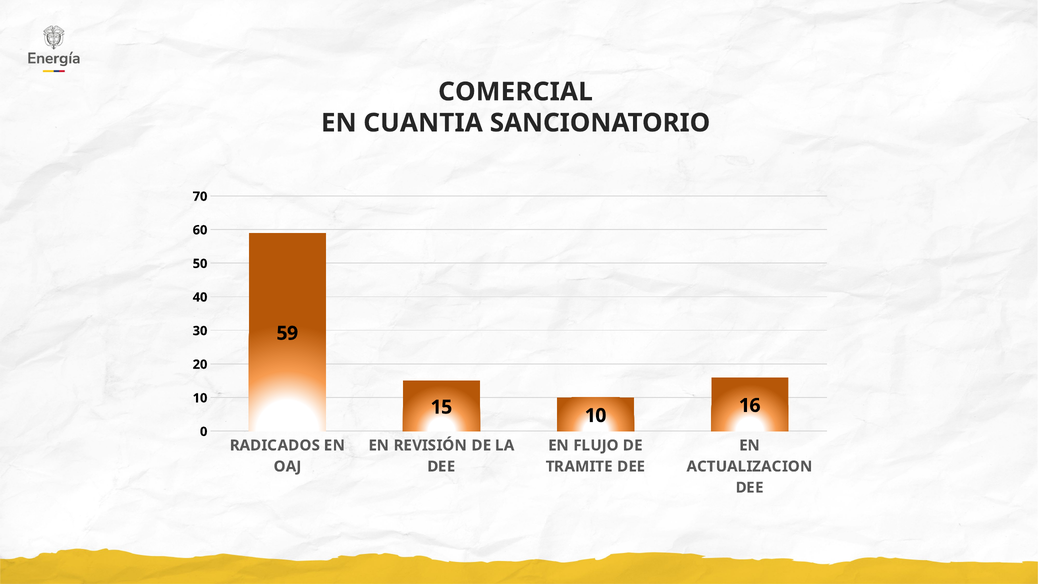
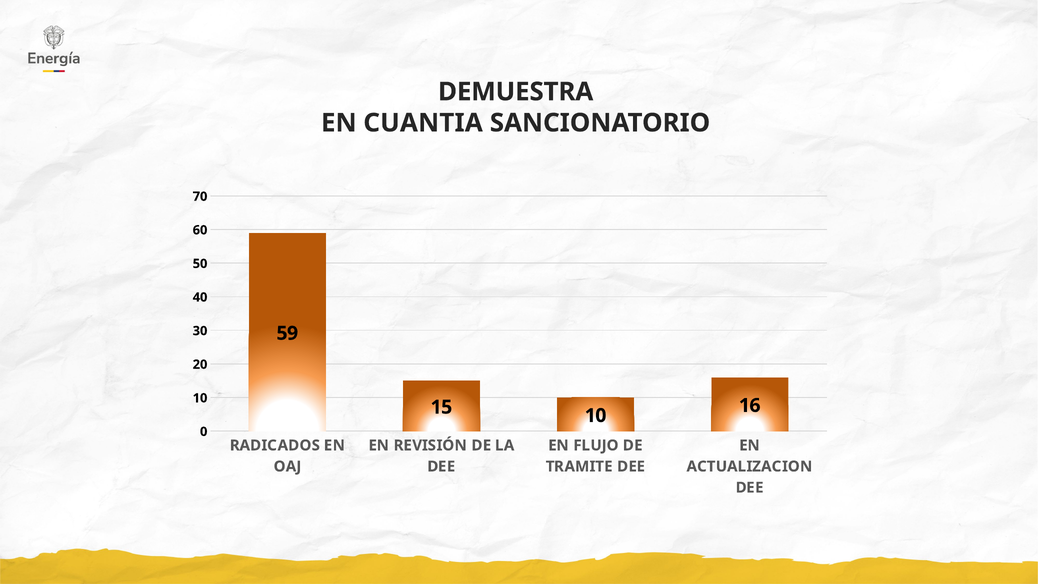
COMERCIAL: COMERCIAL -> DEMUESTRA
